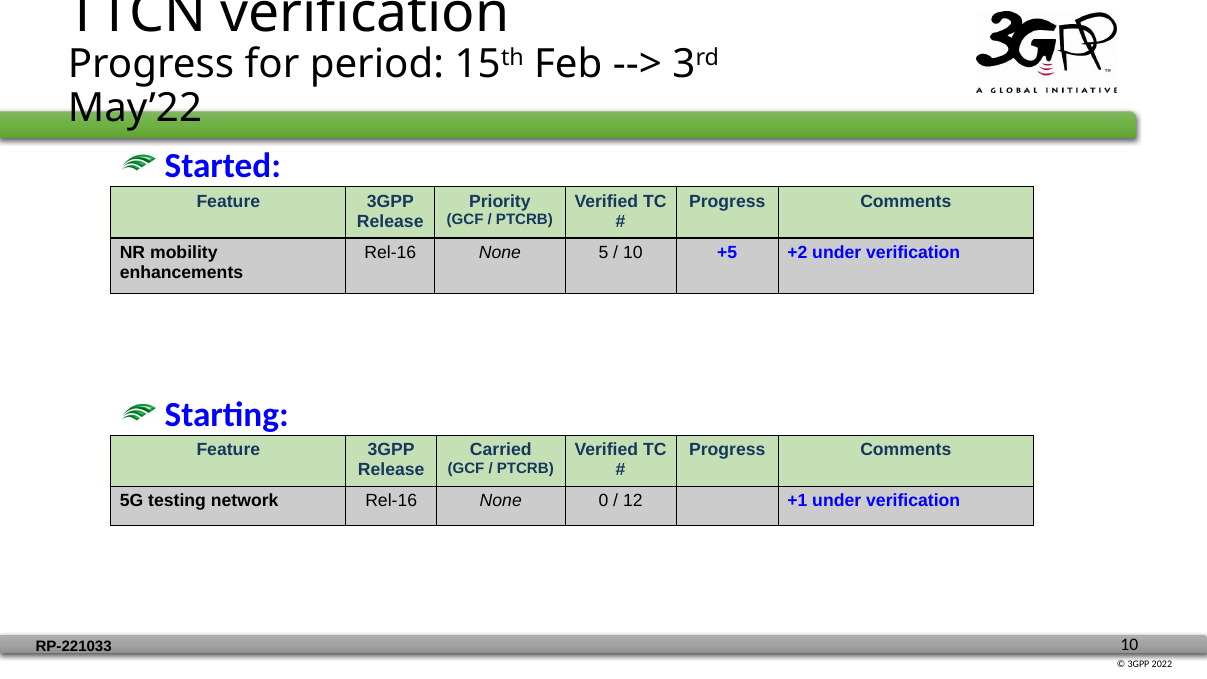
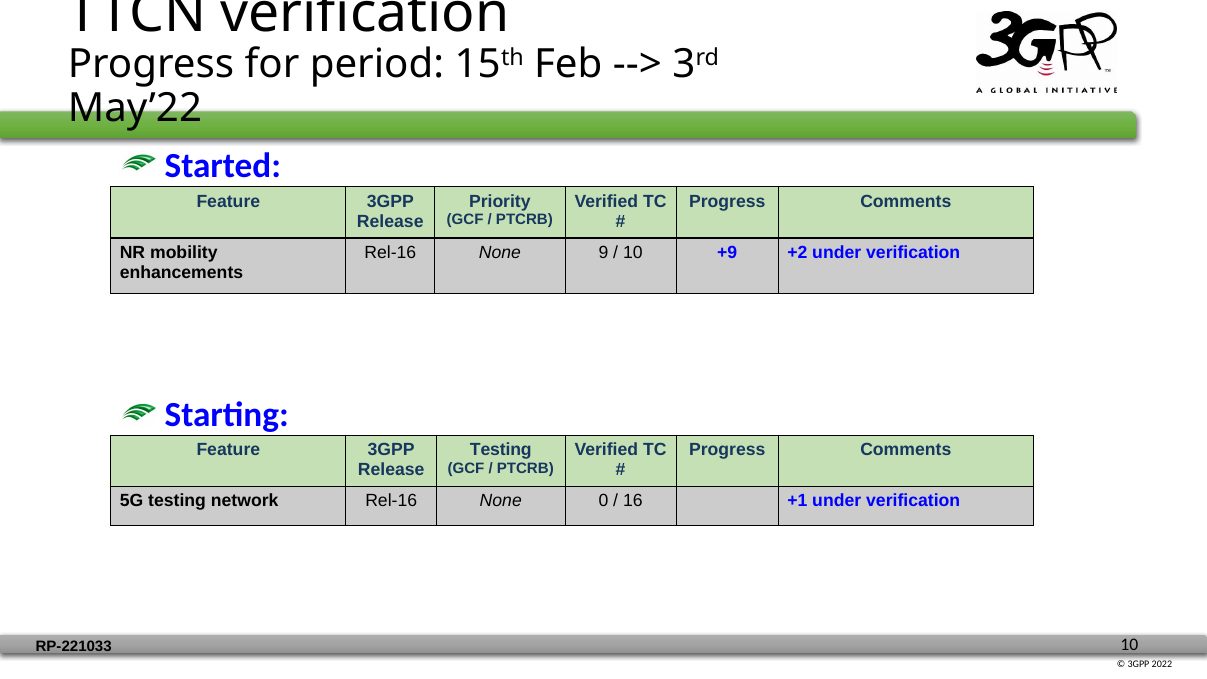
5: 5 -> 9
+5: +5 -> +9
Carried at (501, 450): Carried -> Testing
12: 12 -> 16
